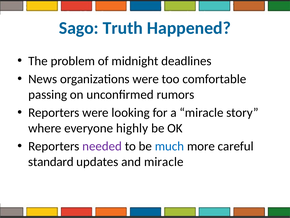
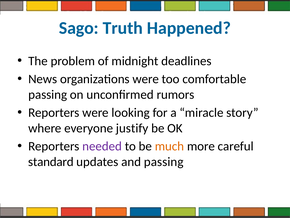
highly: highly -> justify
much colour: blue -> orange
and miracle: miracle -> passing
